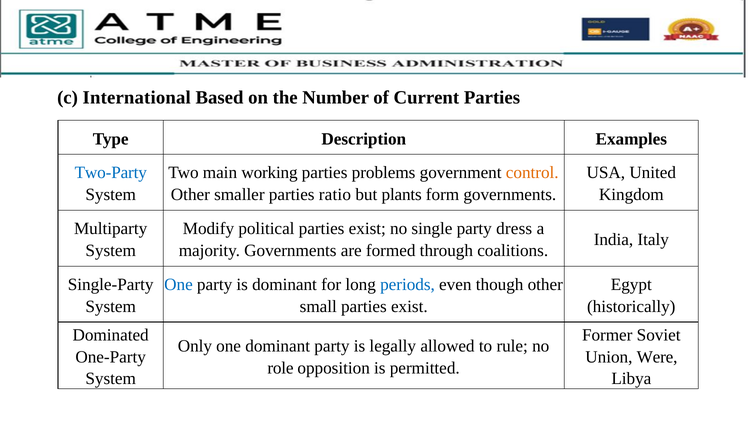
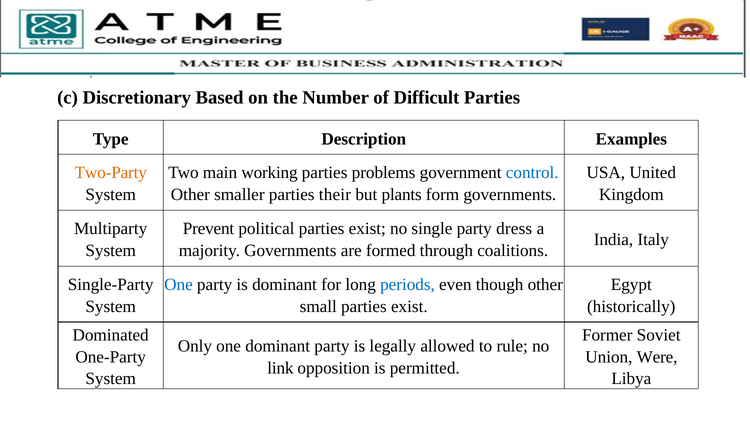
International: International -> Discretionary
Current: Current -> Difficult
Two-Party colour: blue -> orange
control colour: orange -> blue
ratio: ratio -> their
Modify: Modify -> Prevent
role: role -> link
